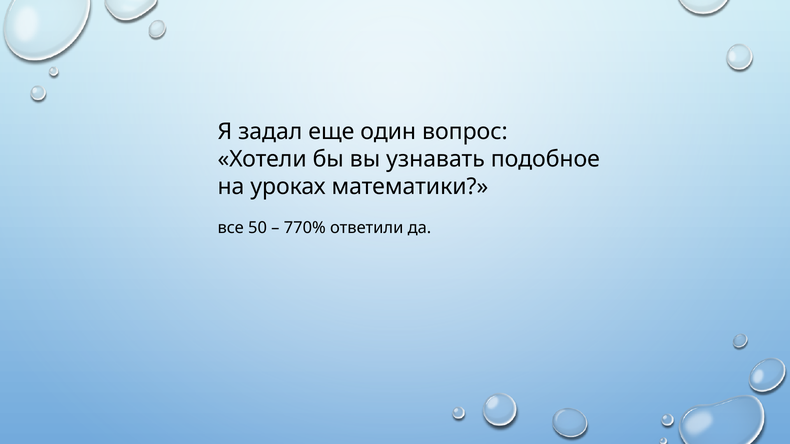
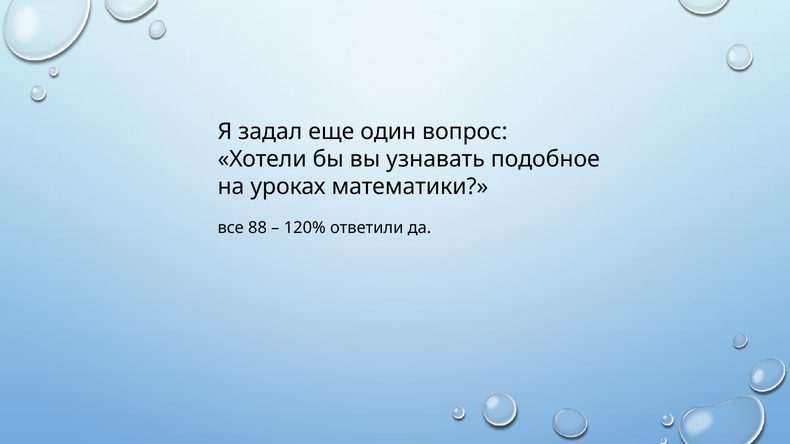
50: 50 -> 88
770%: 770% -> 120%
